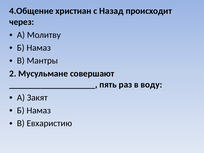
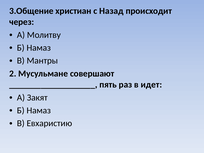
4.Общение: 4.Общение -> 3.Общение
воду: воду -> идет
